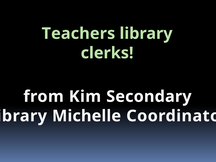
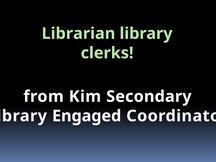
Teachers: Teachers -> Librarian
Michelle: Michelle -> Engaged
